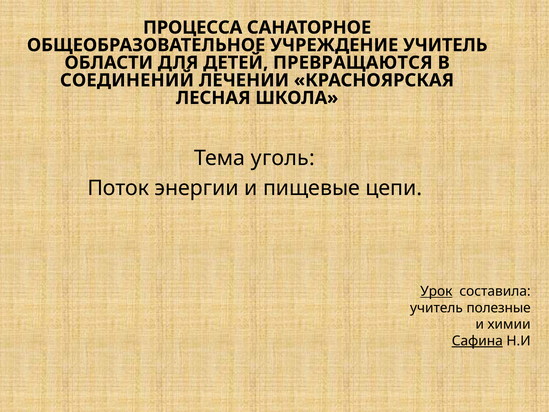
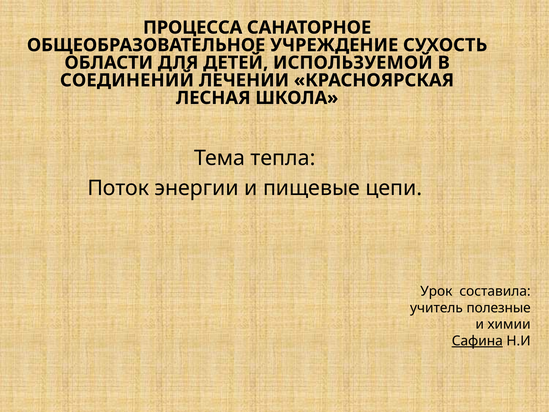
УЧРЕЖДЕНИЕ УЧИТЕЛЬ: УЧИТЕЛЬ -> СУХОСТЬ
ПРЕВРАЩАЮТСЯ: ПРЕВРАЩАЮТСЯ -> ИСПОЛЬЗУЕМОЙ
уголь: уголь -> тепла
Урок underline: present -> none
